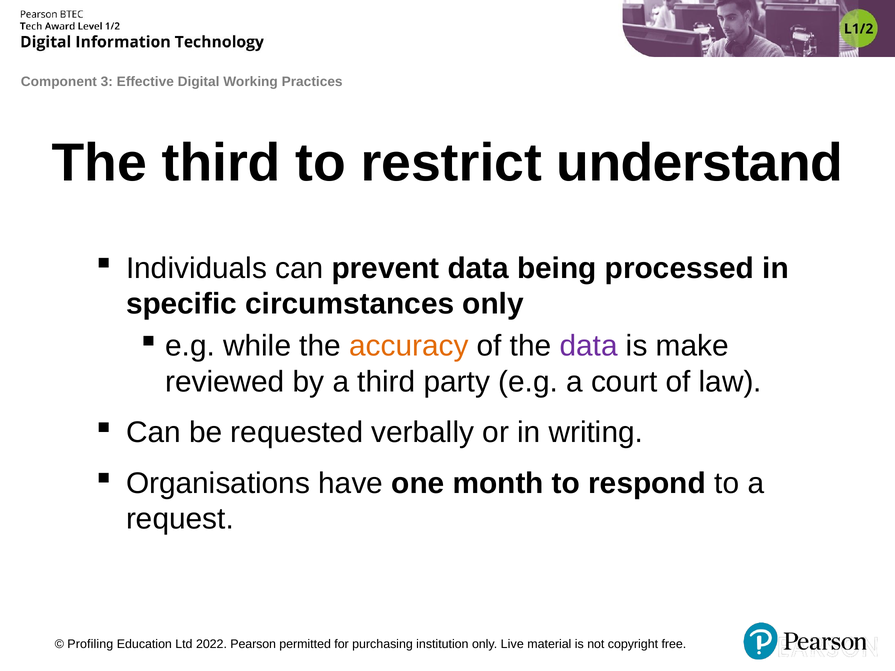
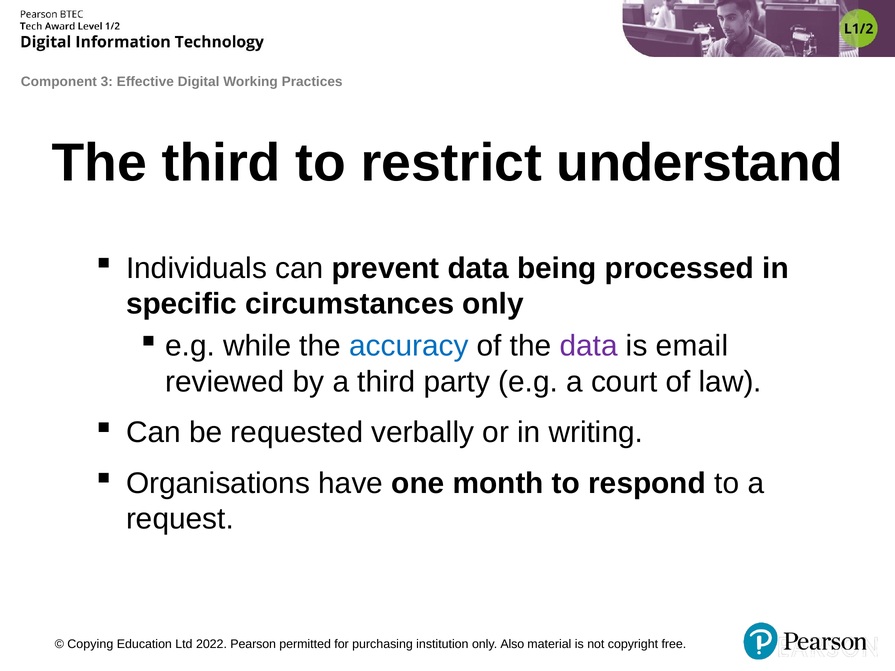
accuracy colour: orange -> blue
make: make -> email
Profiling: Profiling -> Copying
Live: Live -> Also
